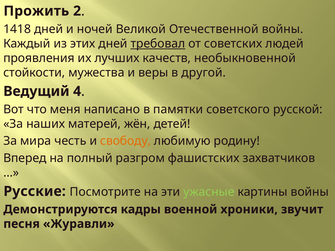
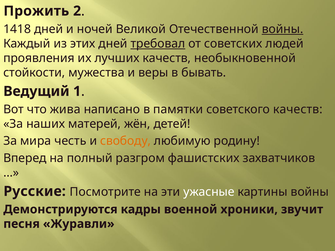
войны at (283, 29) underline: none -> present
другой: другой -> бывать
4: 4 -> 1
меня: меня -> жива
советского русской: русской -> качеств
ужасные colour: light green -> white
